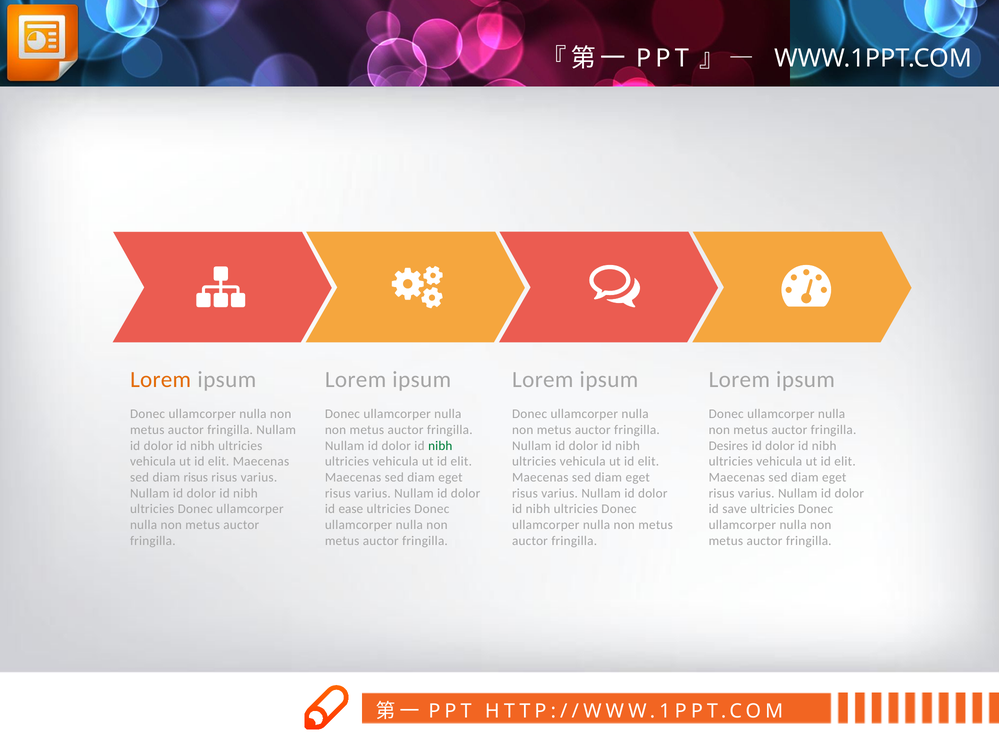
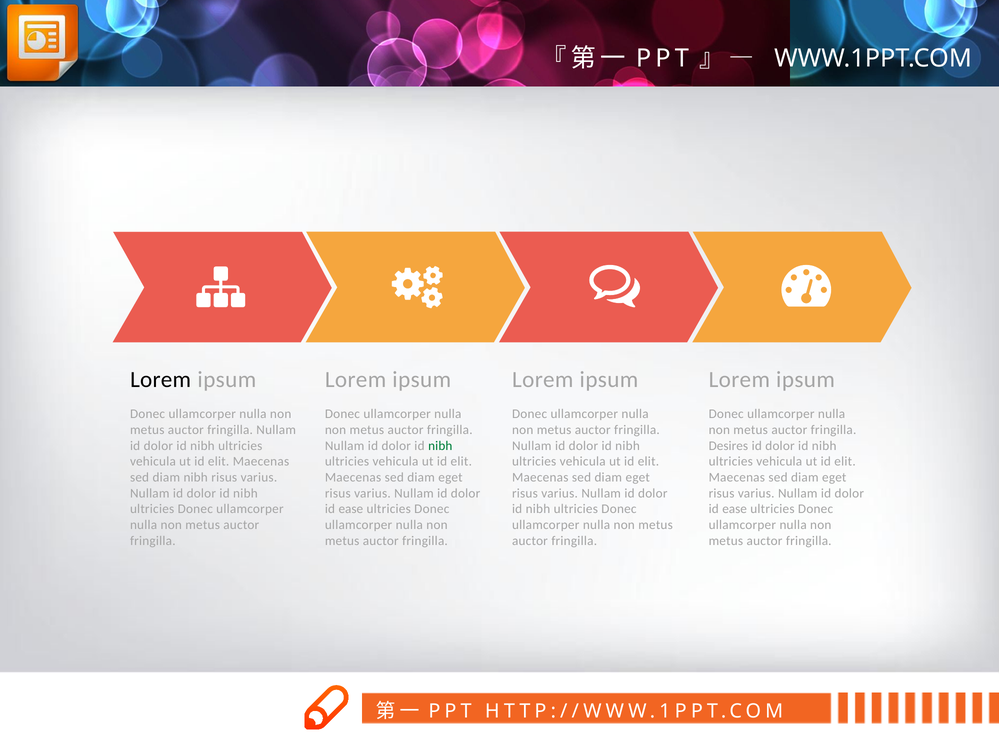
Lorem at (161, 380) colour: orange -> black
diam risus: risus -> nibh
save at (735, 509): save -> ease
